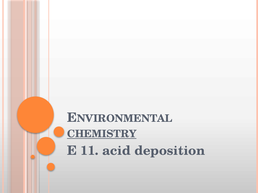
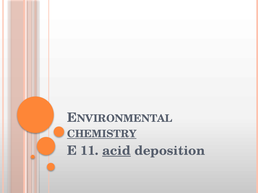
acid underline: none -> present
